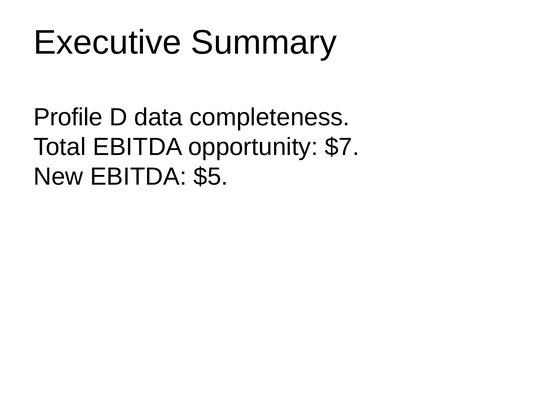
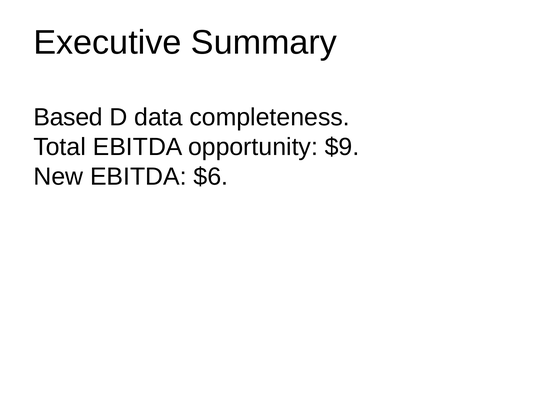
Profile: Profile -> Based
$7: $7 -> $9
$5: $5 -> $6
